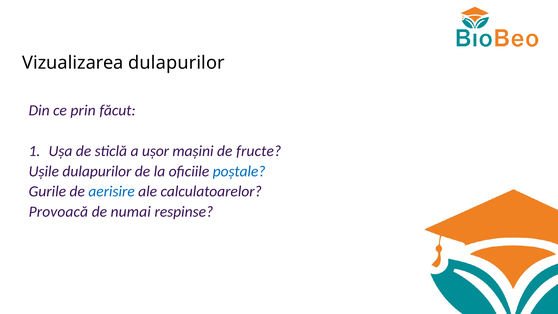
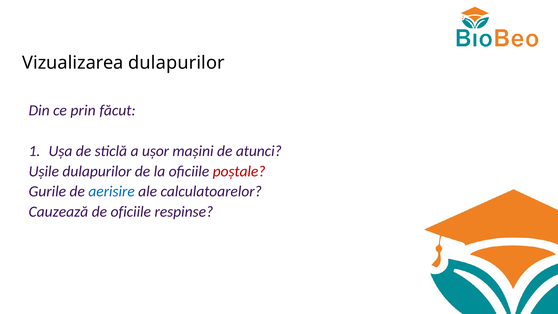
fructe: fructe -> atunci
poștale colour: blue -> red
Provoacă: Provoacă -> Cauzează
de numai: numai -> oficiile
